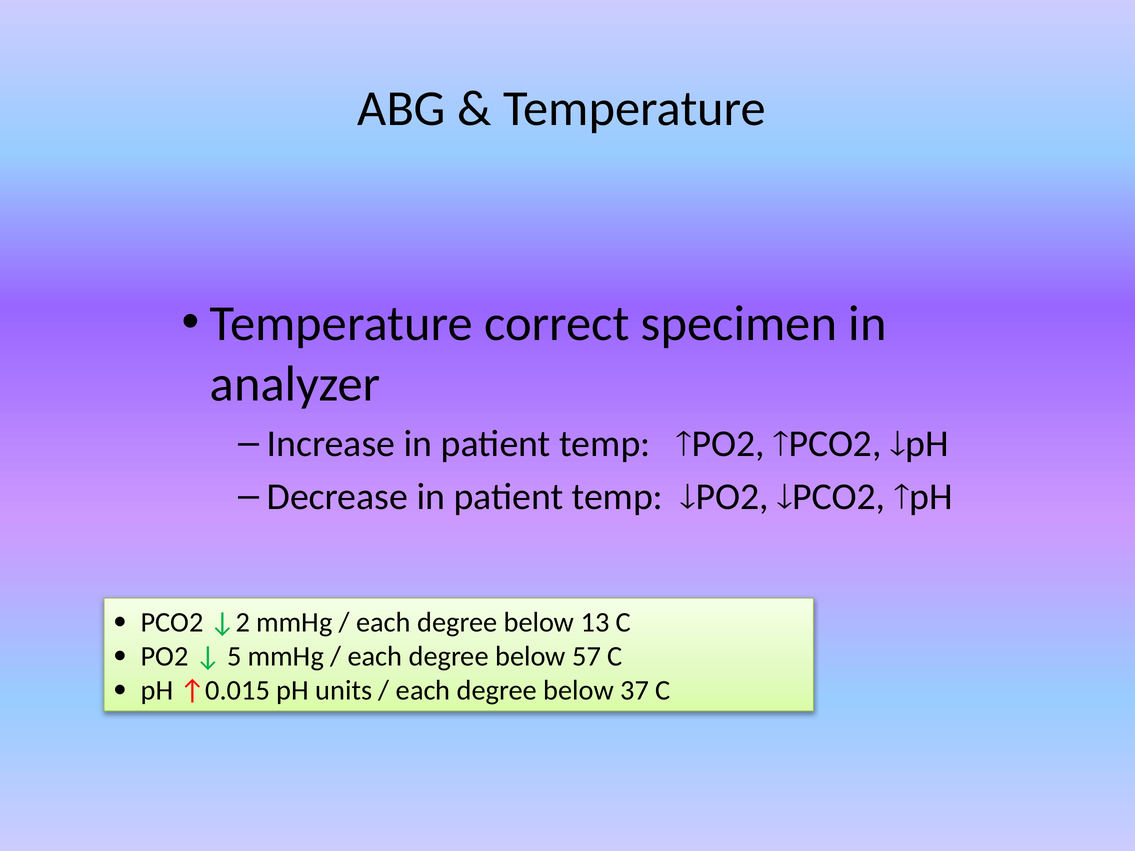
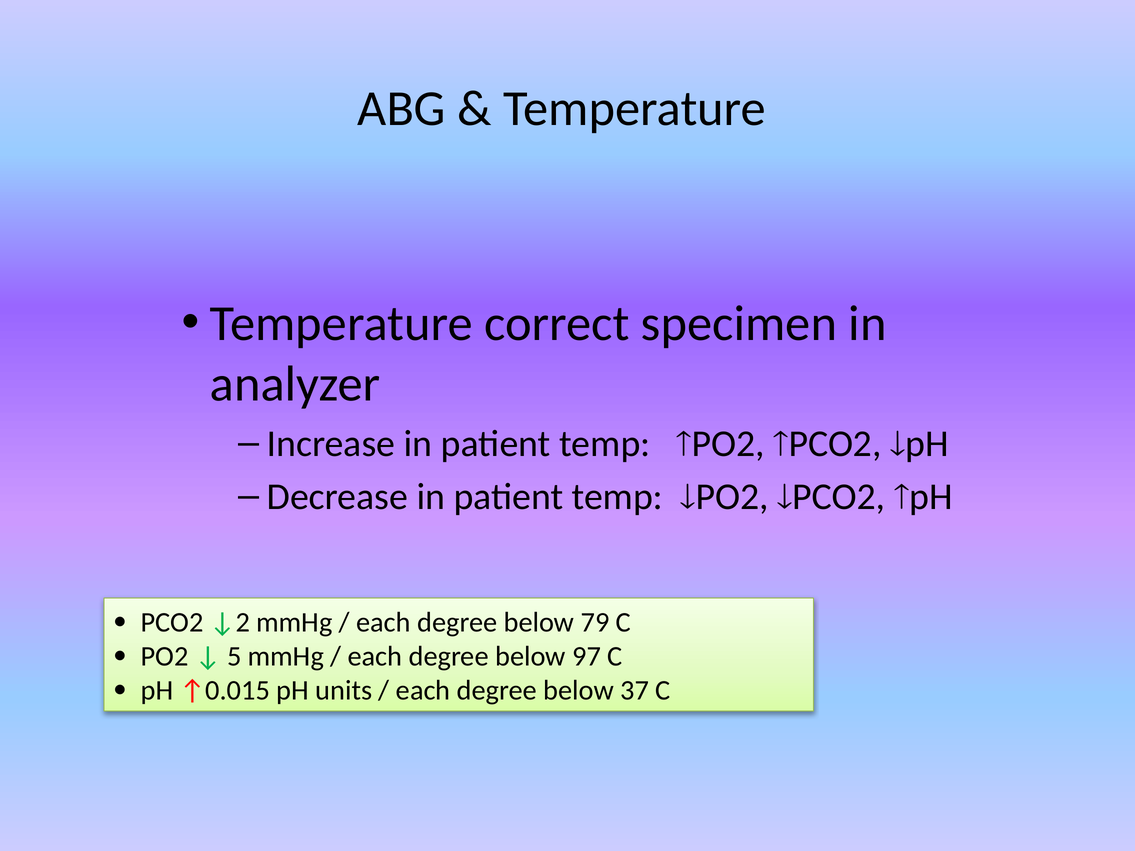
13: 13 -> 79
57: 57 -> 97
